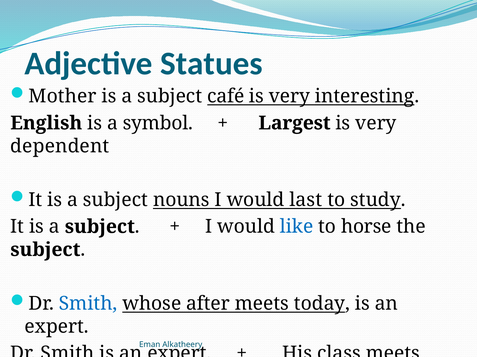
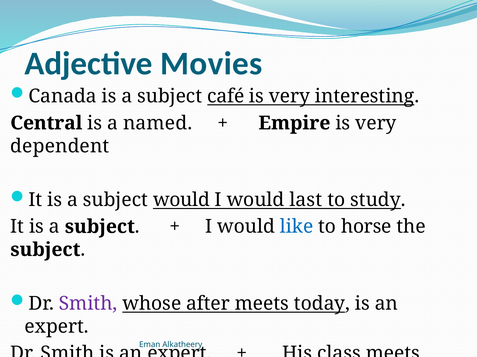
Statues: Statues -> Movies
Mother: Mother -> Canada
English: English -> Central
symbol: symbol -> named
Largest: Largest -> Empire
subject nouns: nouns -> would
Smith at (88, 304) colour: blue -> purple
